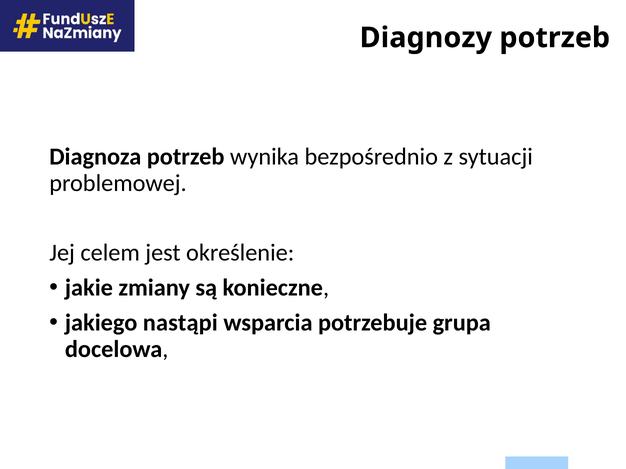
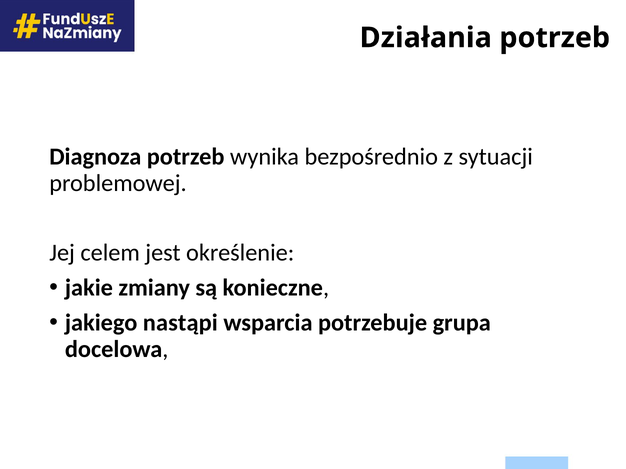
Diagnozy: Diagnozy -> Działania
